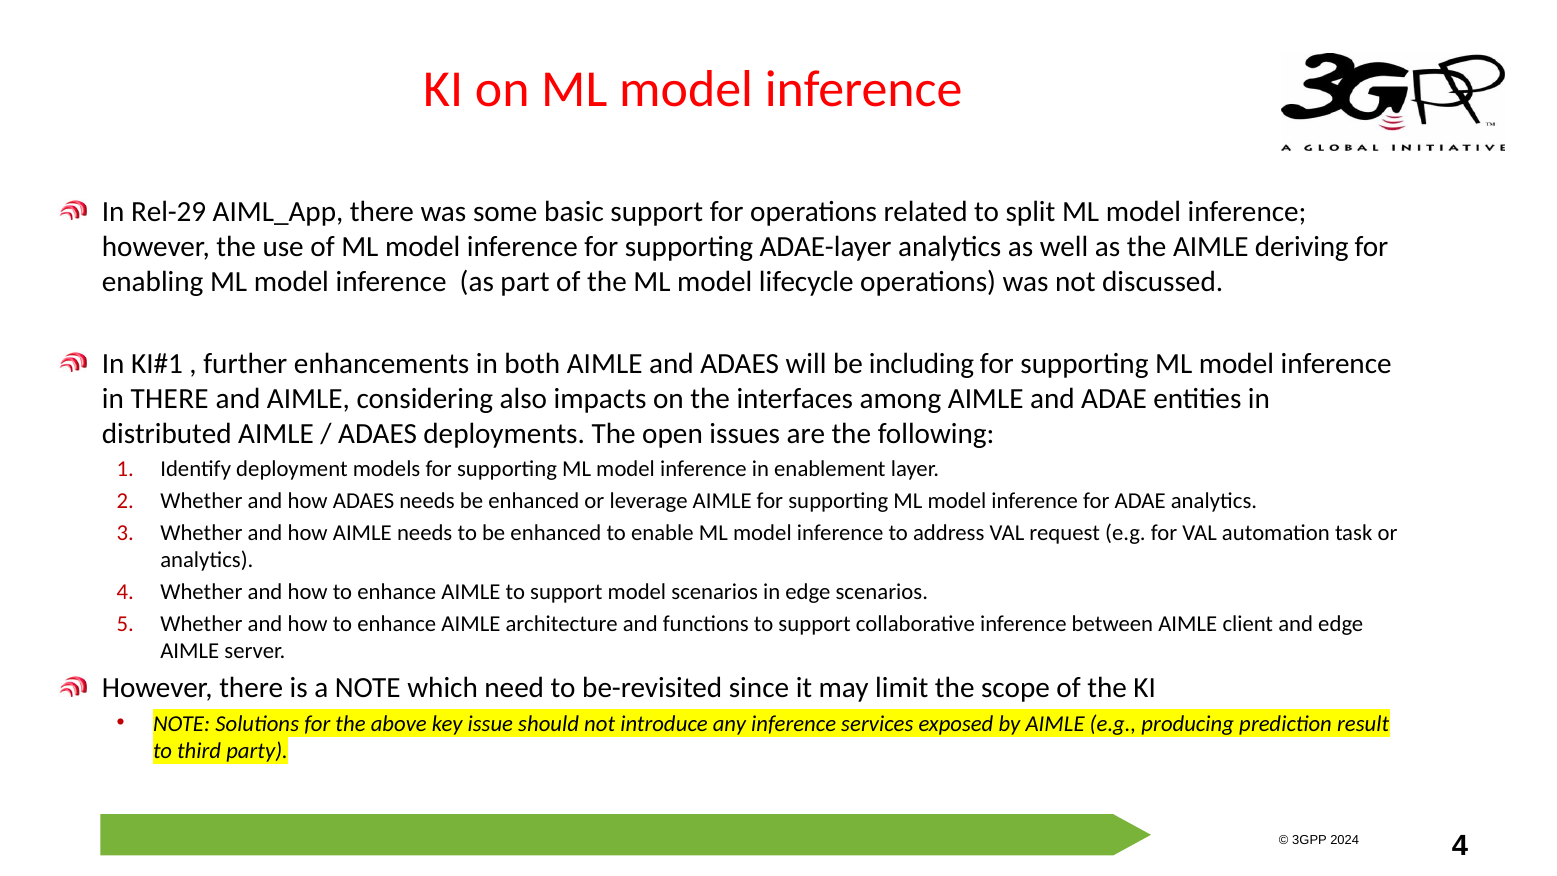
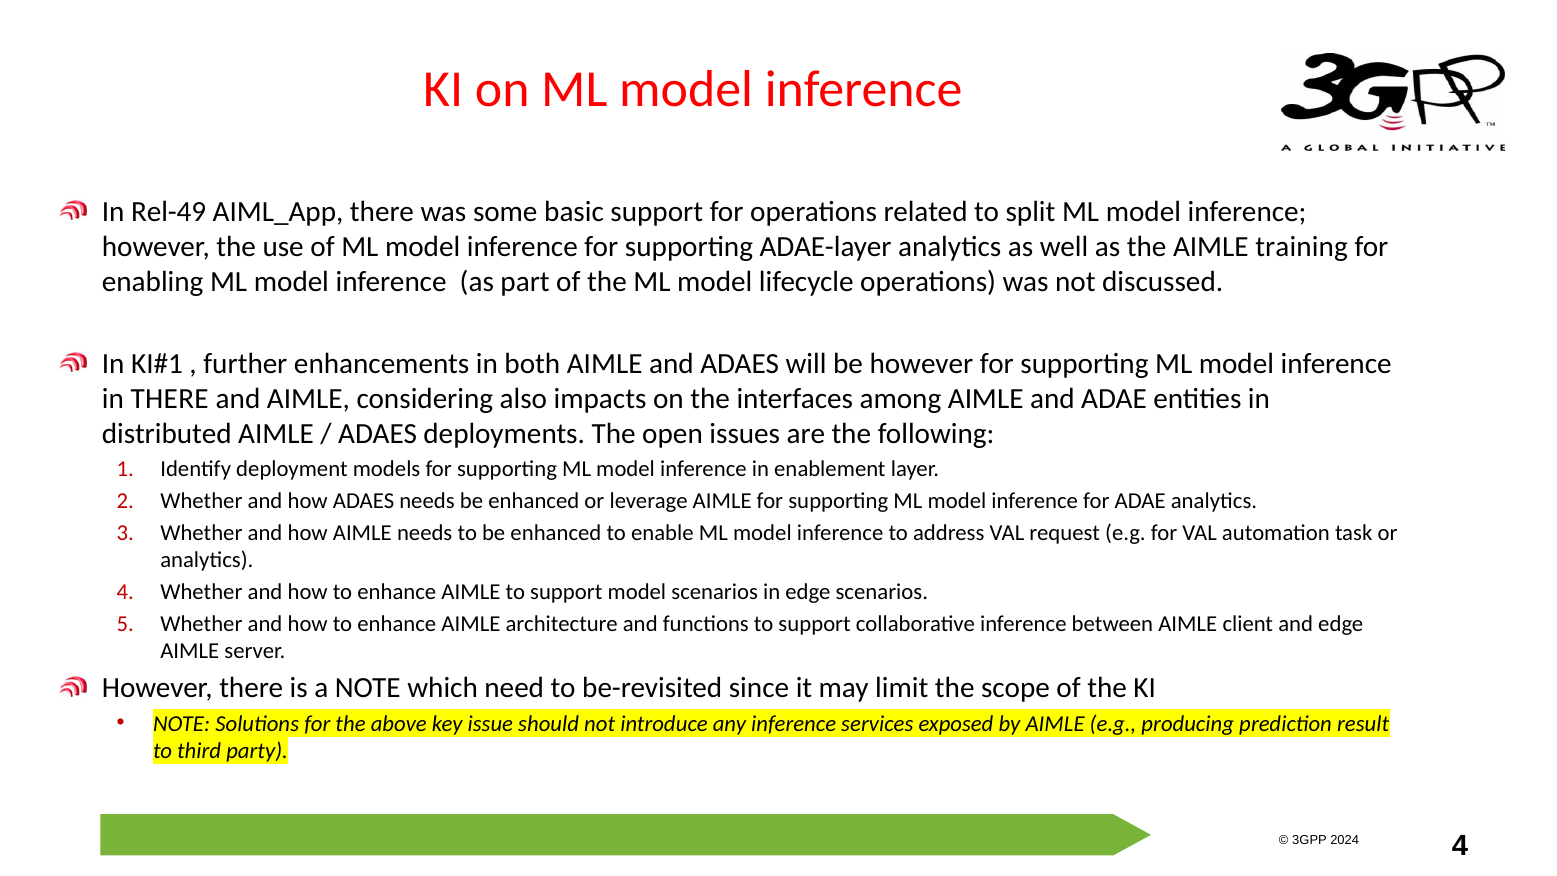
Rel-29: Rel-29 -> Rel-49
deriving: deriving -> training
be including: including -> however
